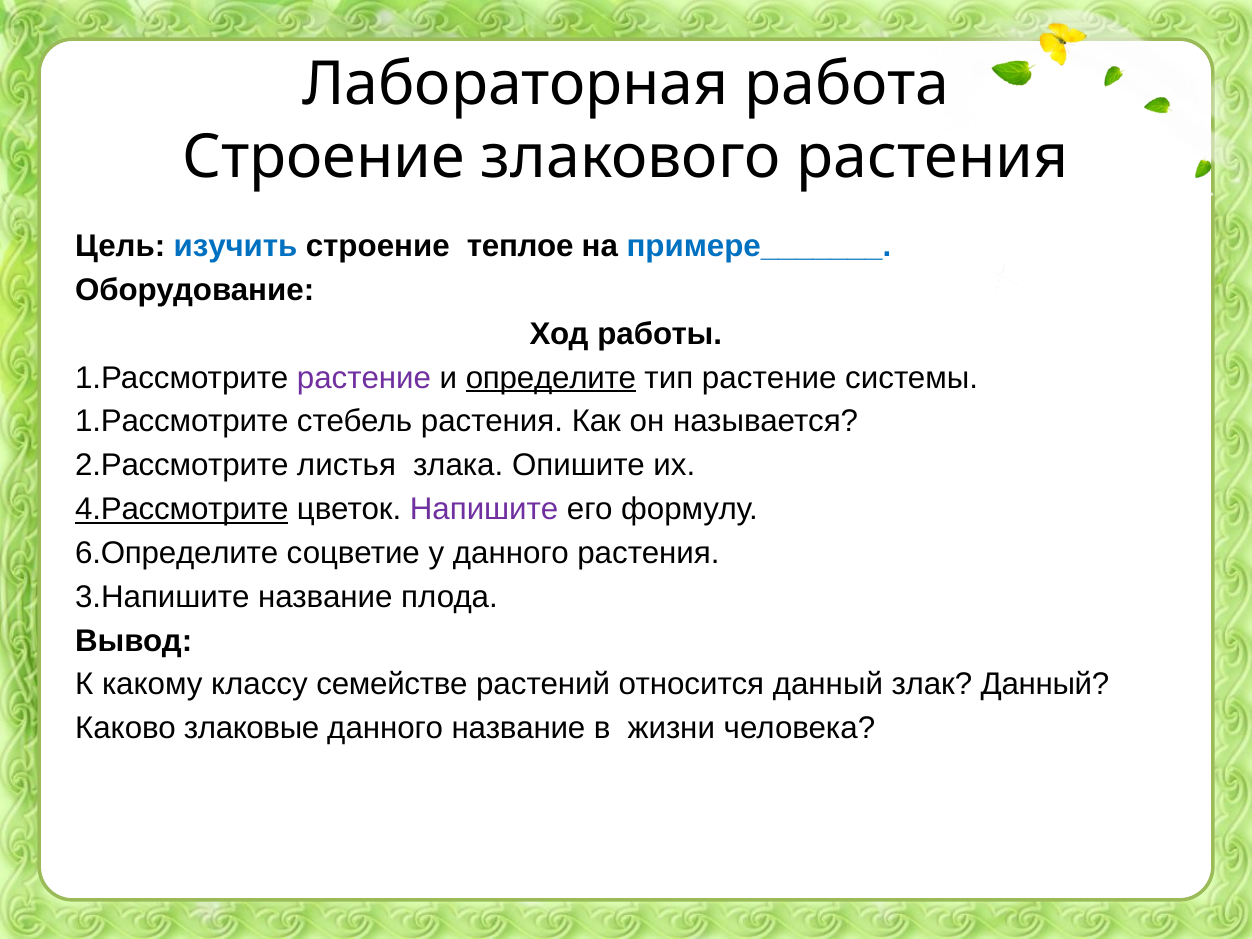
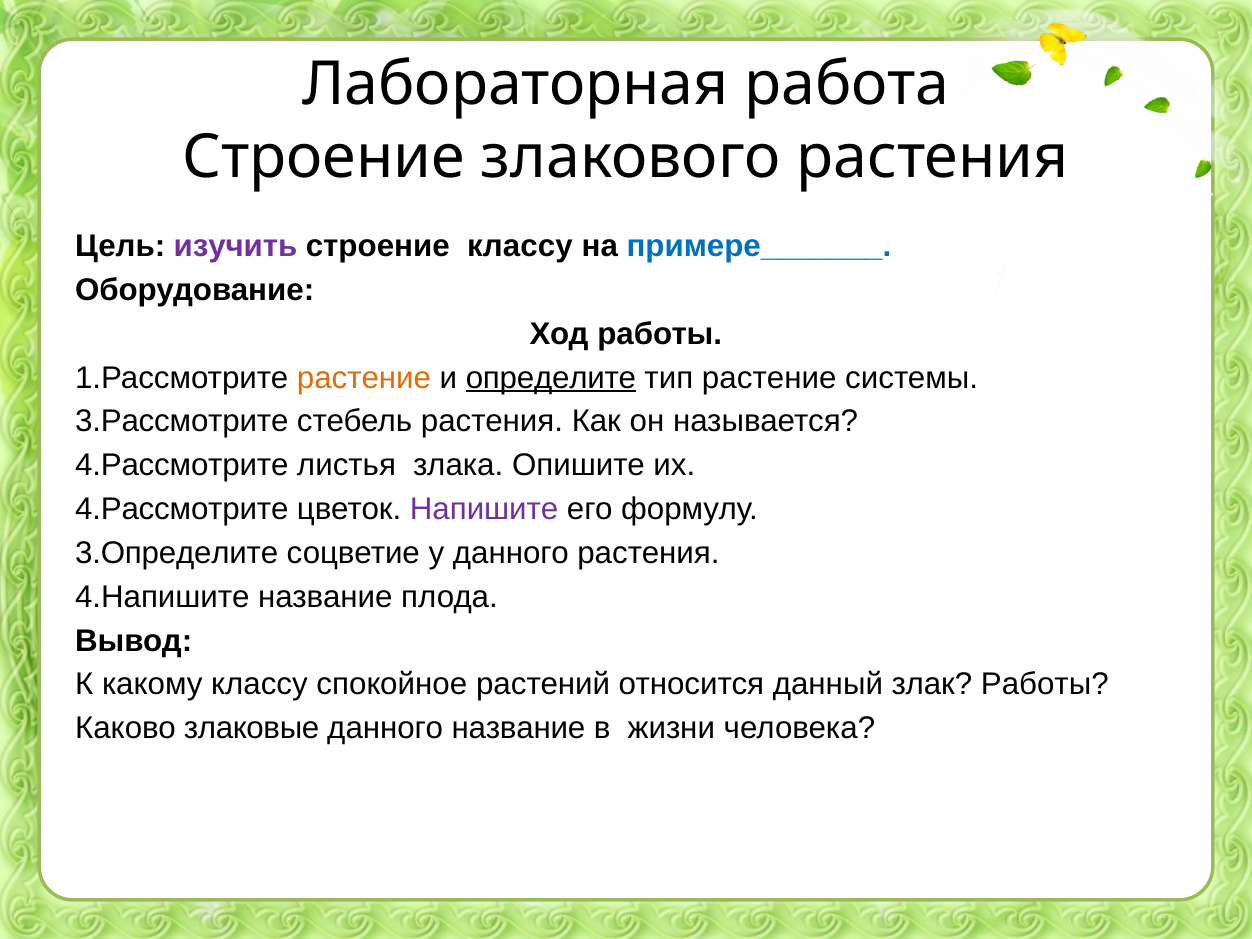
изучить colour: blue -> purple
строение теплое: теплое -> классу
растение at (364, 378) colour: purple -> orange
1.Рассмотрите at (182, 422): 1.Рассмотрите -> 3.Рассмотрите
2.Рассмотрите at (182, 465): 2.Рассмотрите -> 4.Рассмотрите
4.Рассмотрите at (182, 509) underline: present -> none
6.Определите: 6.Определите -> 3.Определите
3.Напишите: 3.Напишите -> 4.Напишите
семействе: семействе -> спокойное
злак Данный: Данный -> Работы
